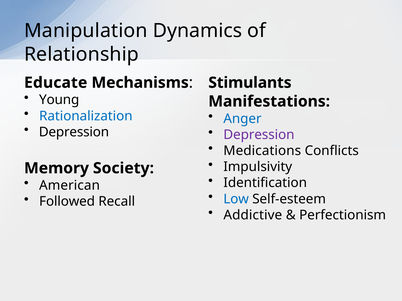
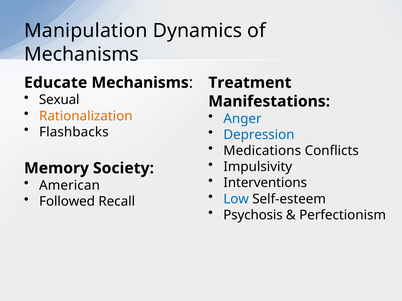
Relationship at (81, 54): Relationship -> Mechanisms
Stimulants: Stimulants -> Treatment
Young: Young -> Sexual
Rationalization colour: blue -> orange
Depression at (74, 132): Depression -> Flashbacks
Depression at (259, 135) colour: purple -> blue
Identification: Identification -> Interventions
Addictive: Addictive -> Psychosis
